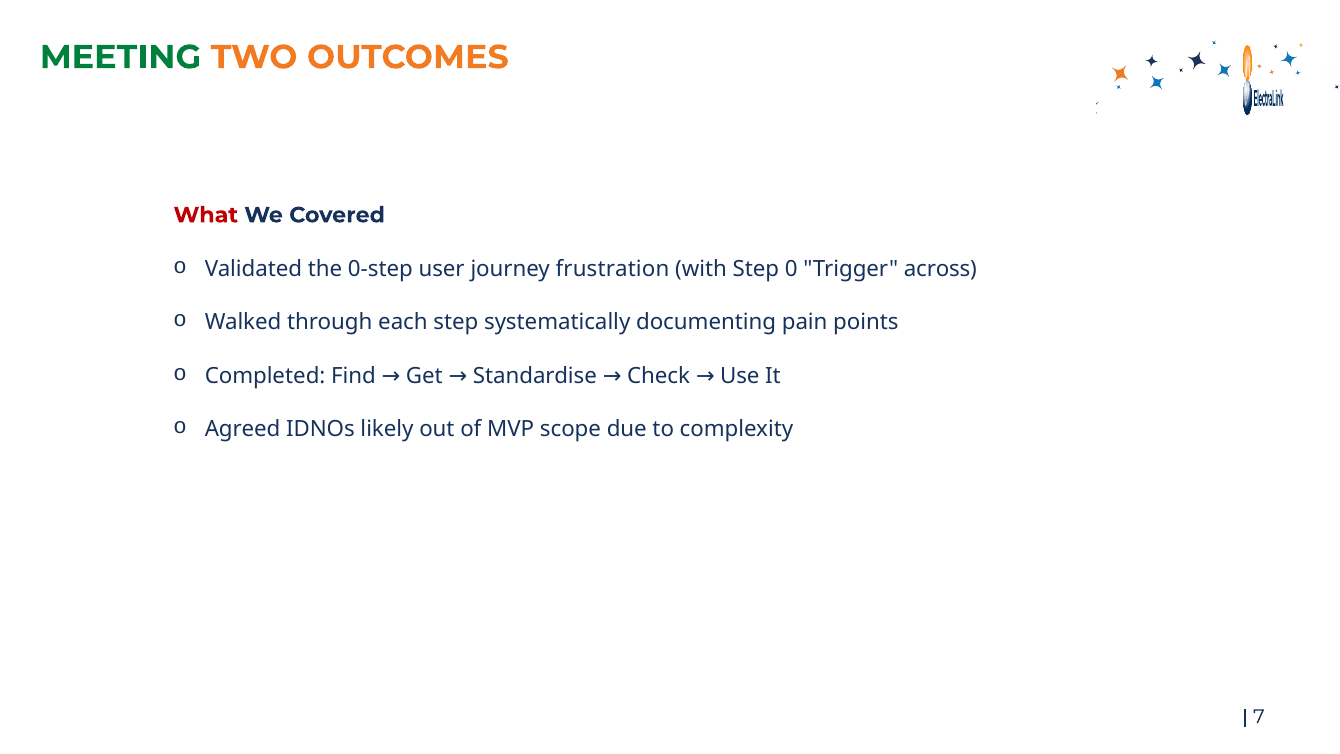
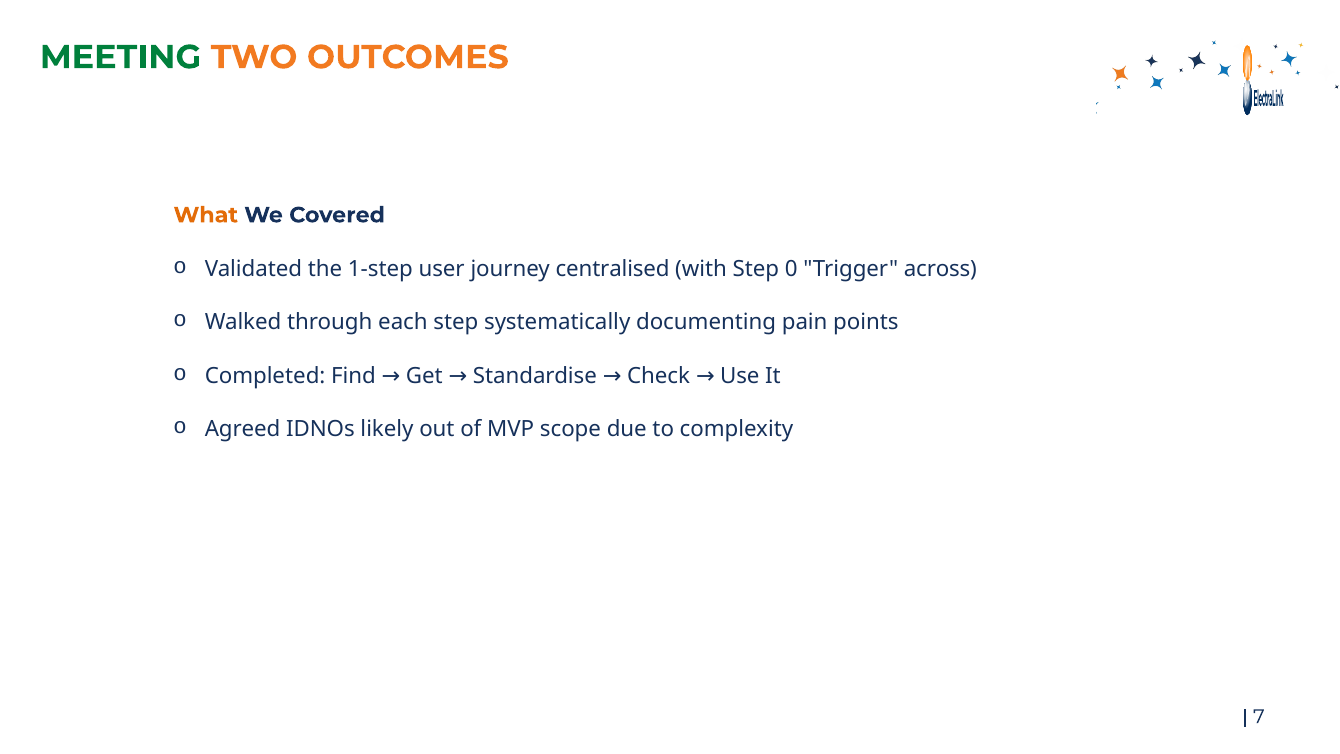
What colour: red -> orange
0-step: 0-step -> 1-step
frustration: frustration -> centralised
